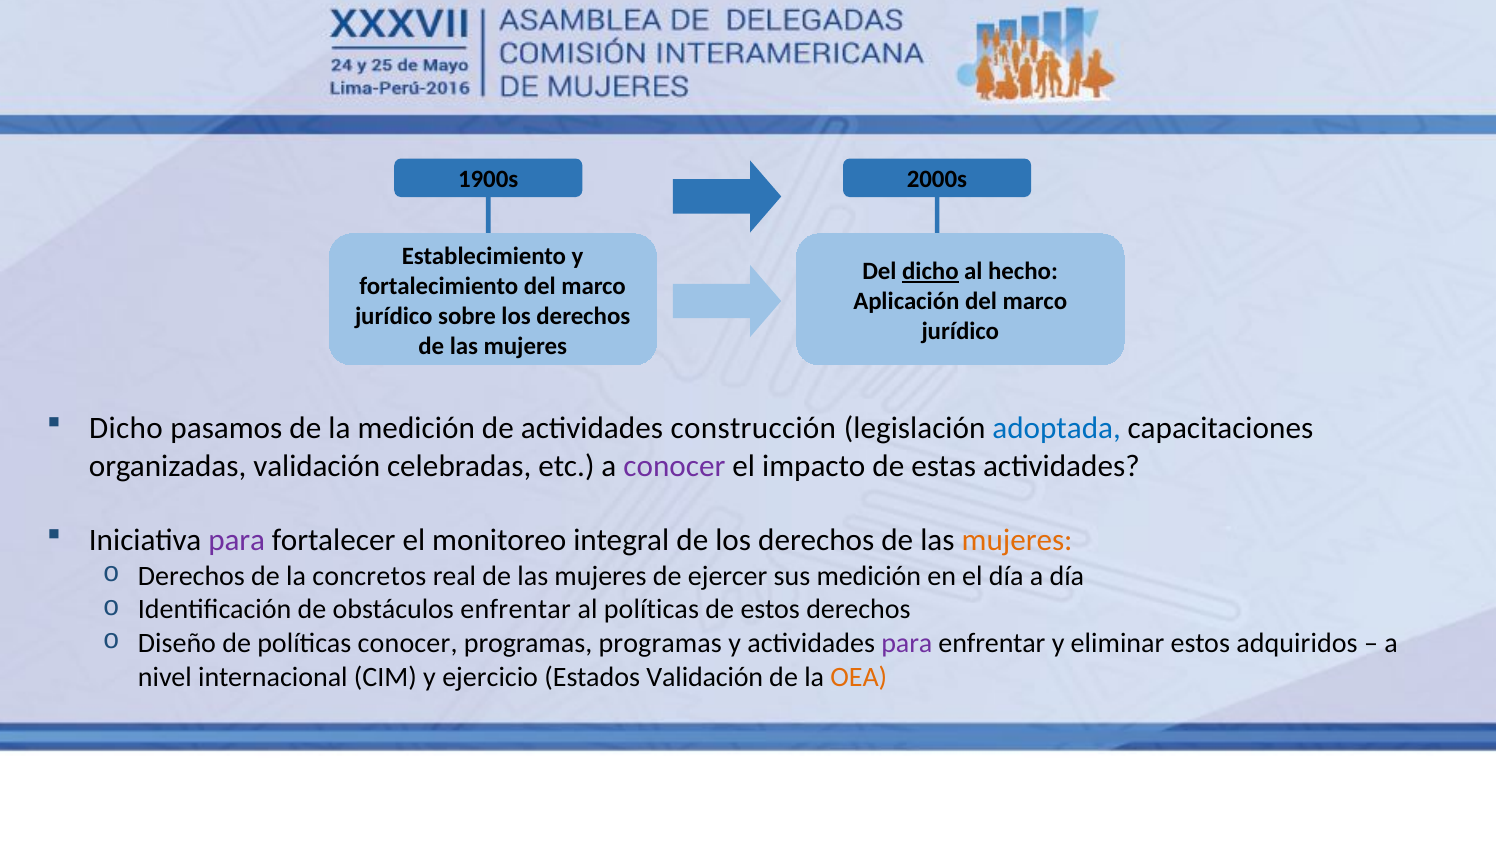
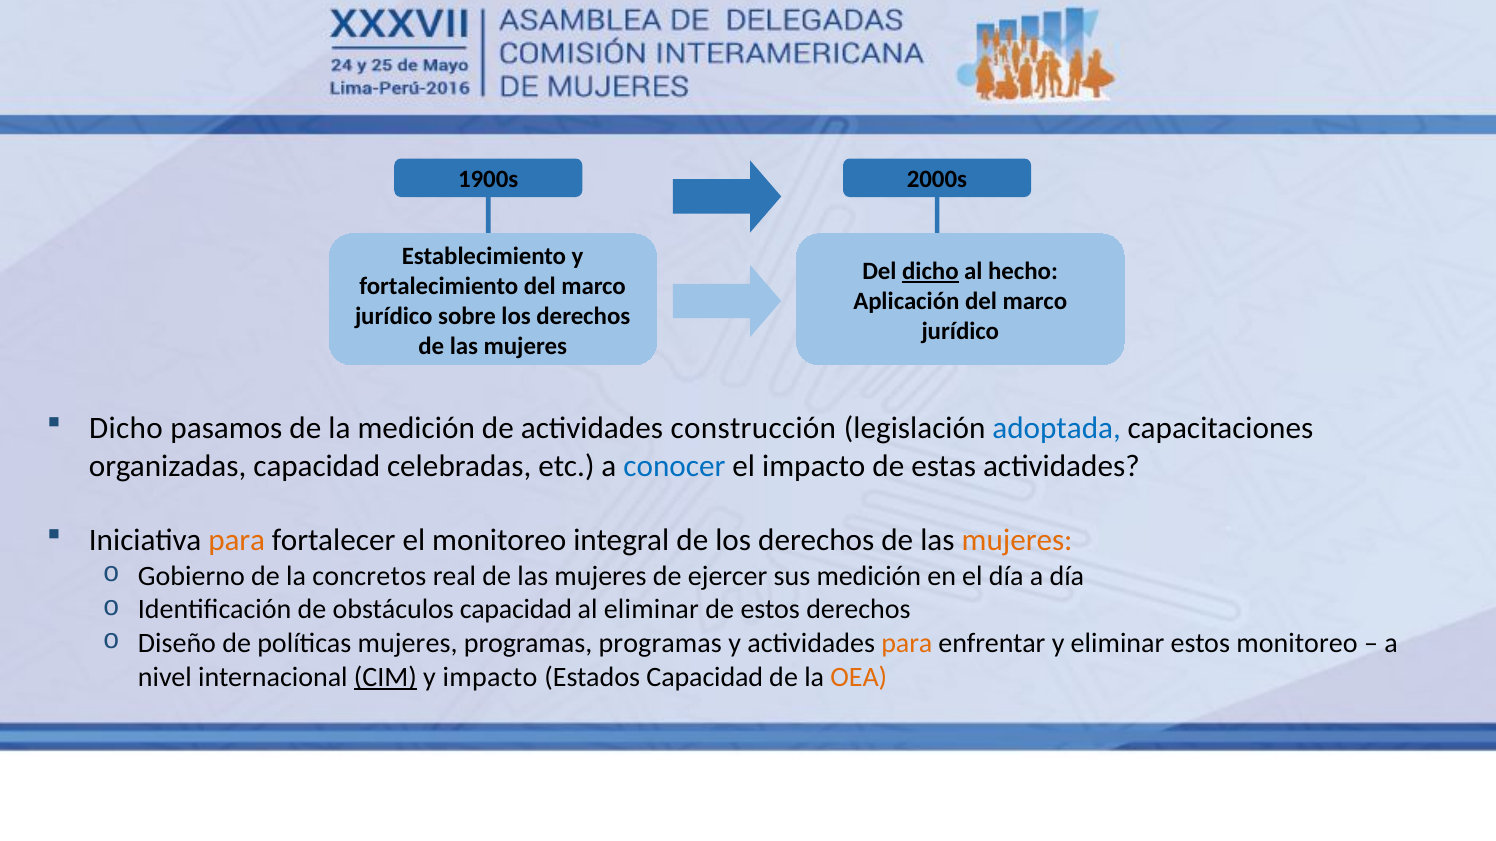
organizadas validación: validación -> capacidad
conocer at (674, 466) colour: purple -> blue
para at (237, 541) colour: purple -> orange
Derechos at (191, 576): Derechos -> Gobierno
obstáculos enfrentar: enfrentar -> capacidad
al políticas: políticas -> eliminar
políticas conocer: conocer -> mujeres
para at (907, 644) colour: purple -> orange
estos adquiridos: adquiridos -> monitoreo
CIM underline: none -> present
y ejercicio: ejercicio -> impacto
Estados Validación: Validación -> Capacidad
